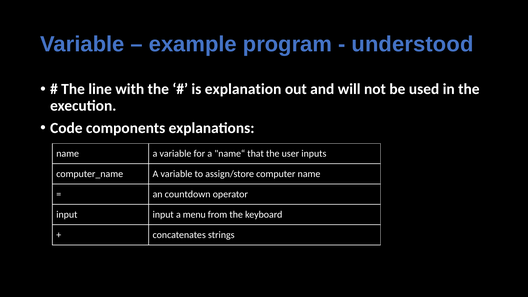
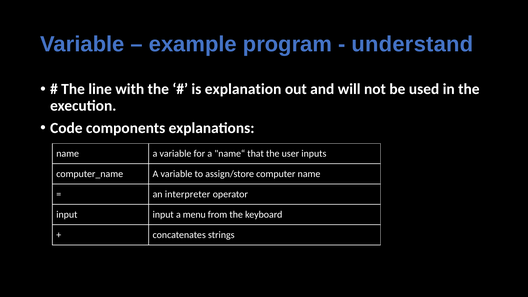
understood: understood -> understand
countdown: countdown -> interpreter
